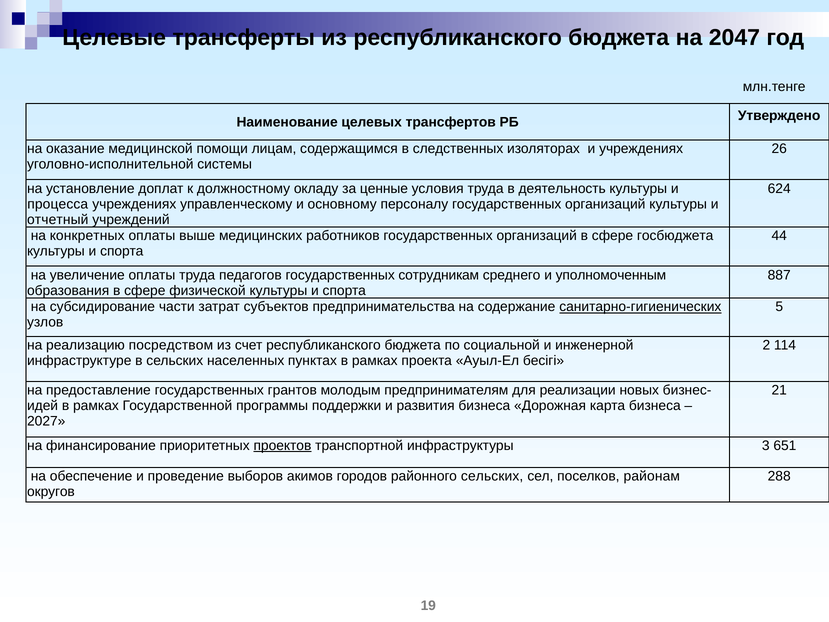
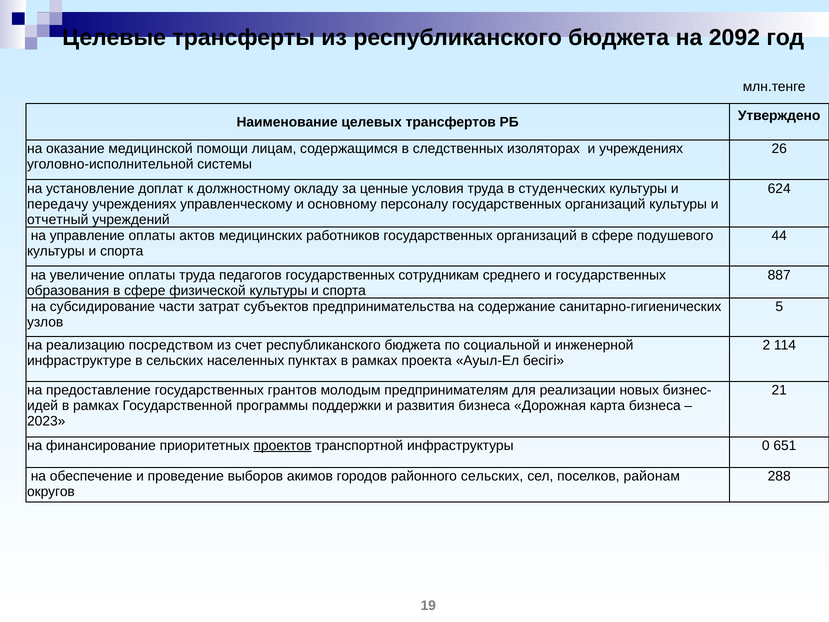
2047: 2047 -> 2092
деятельность: деятельность -> студенческих
процесса: процесса -> передачу
конкретных: конкретных -> управление
выше: выше -> актов
госбюджета: госбюджета -> подушевого
и уполномоченным: уполномоченным -> государственных
санитарно-гигиенических underline: present -> none
2027: 2027 -> 2023
3: 3 -> 0
